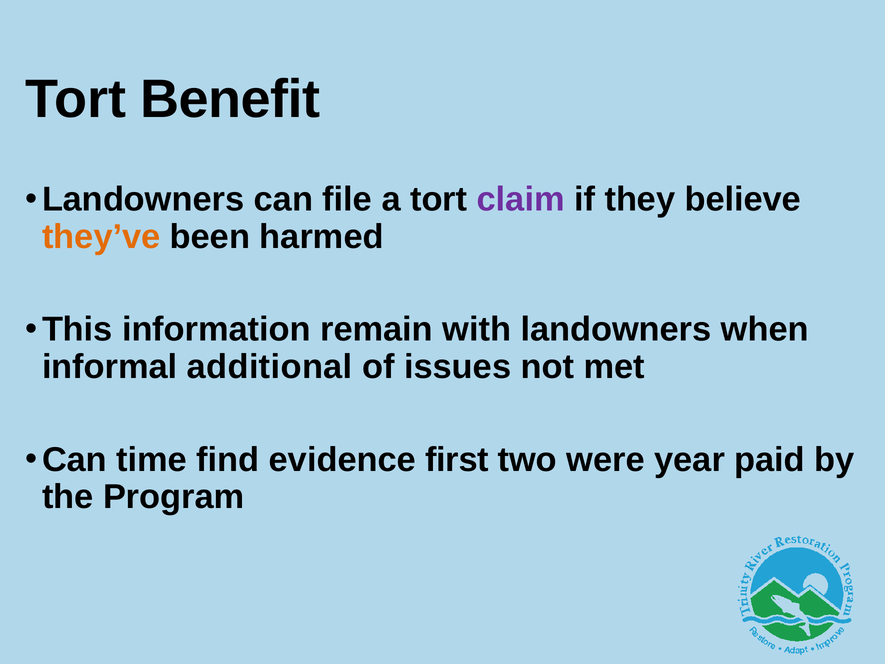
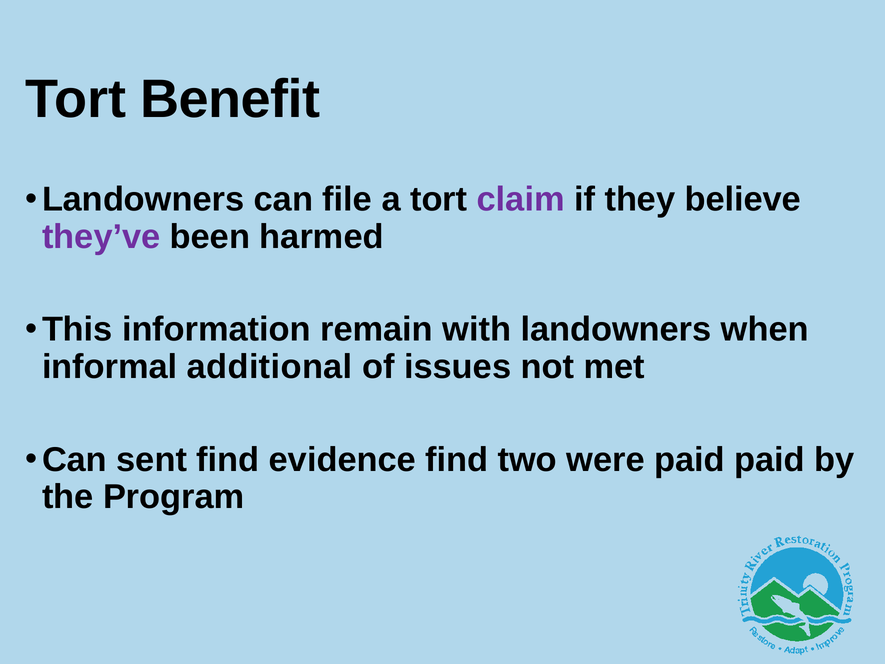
they’ve colour: orange -> purple
time: time -> sent
evidence first: first -> find
were year: year -> paid
